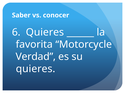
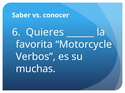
Verdad: Verdad -> Verbos
quieres at (36, 69): quieres -> muchas
